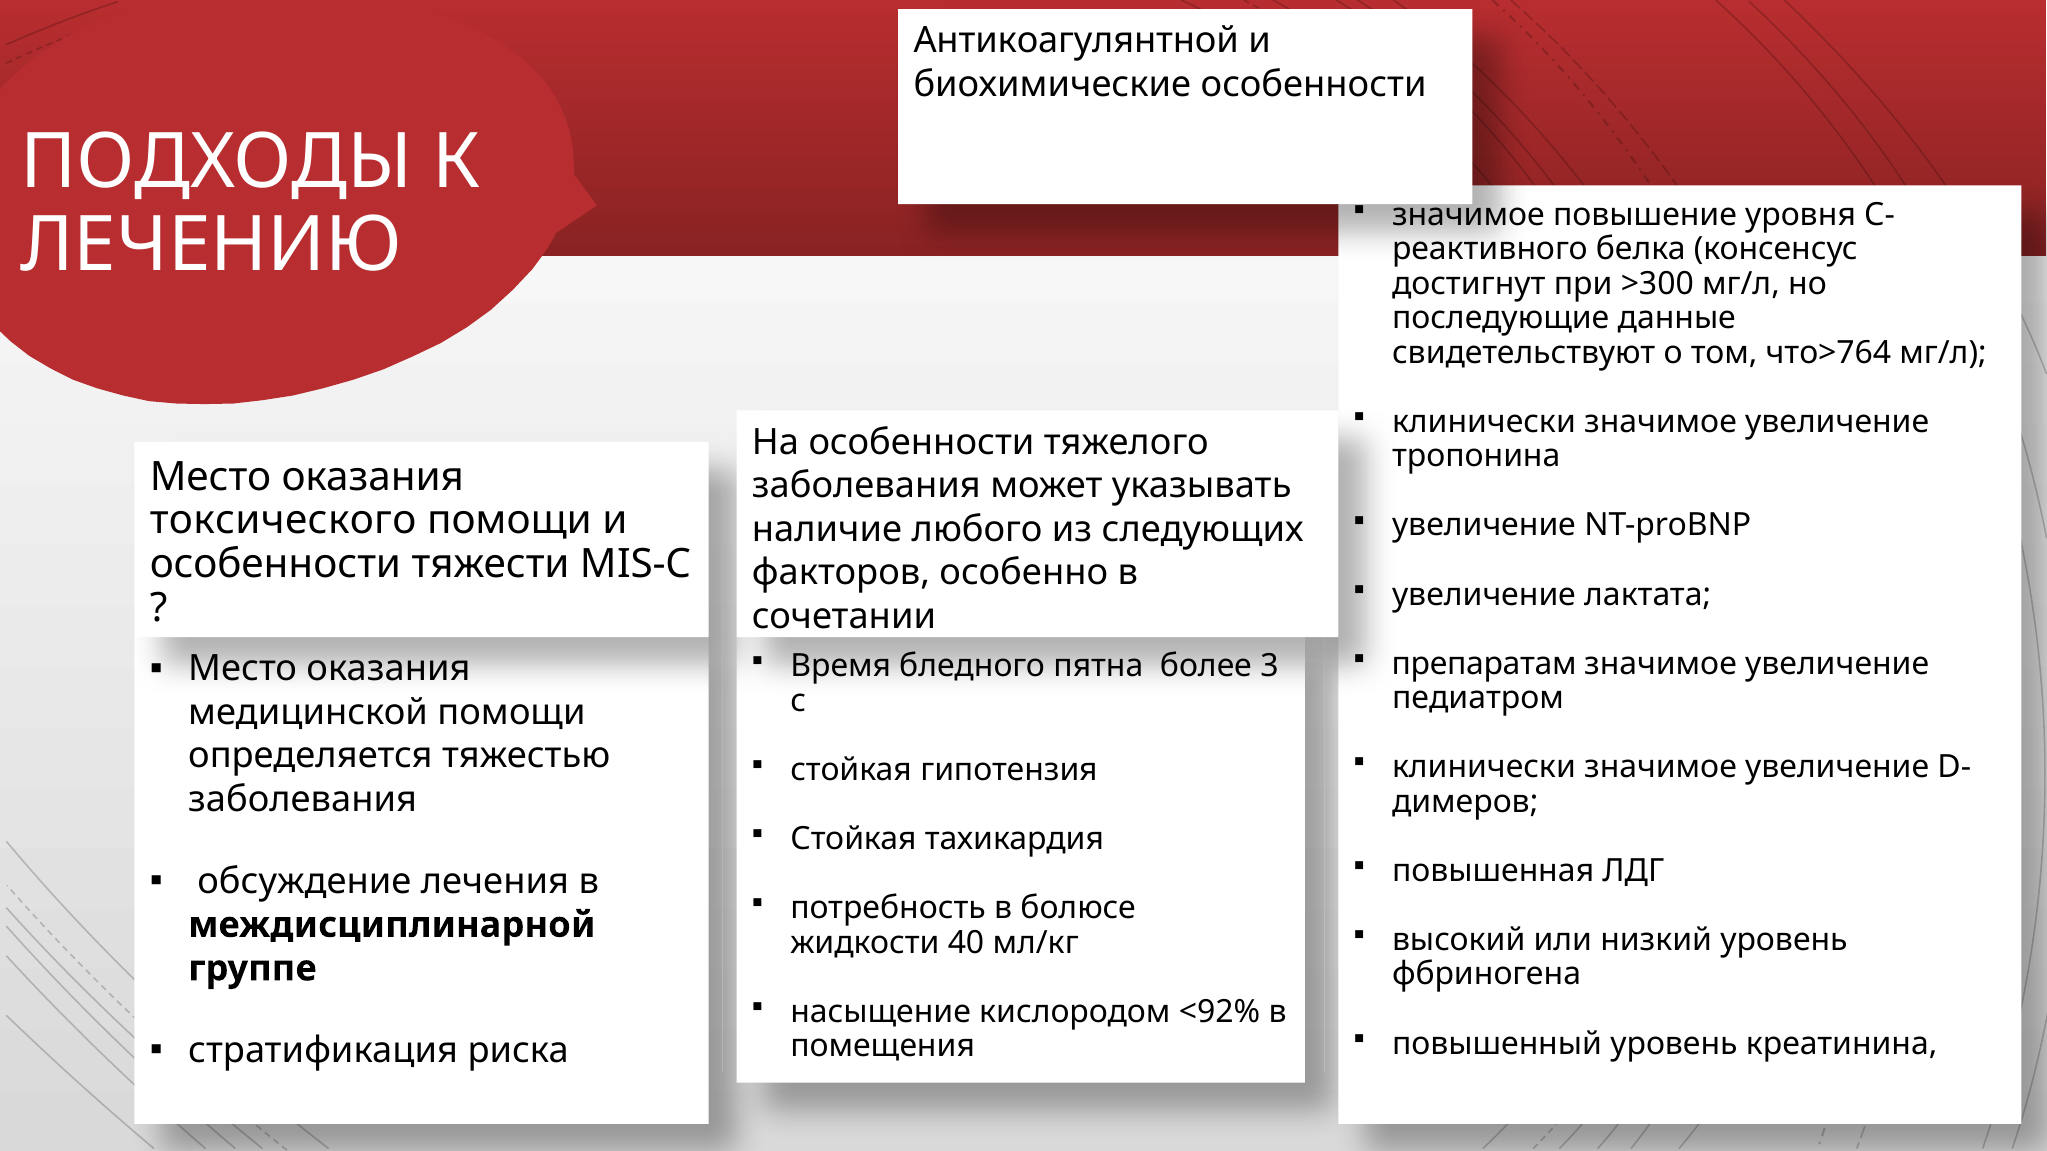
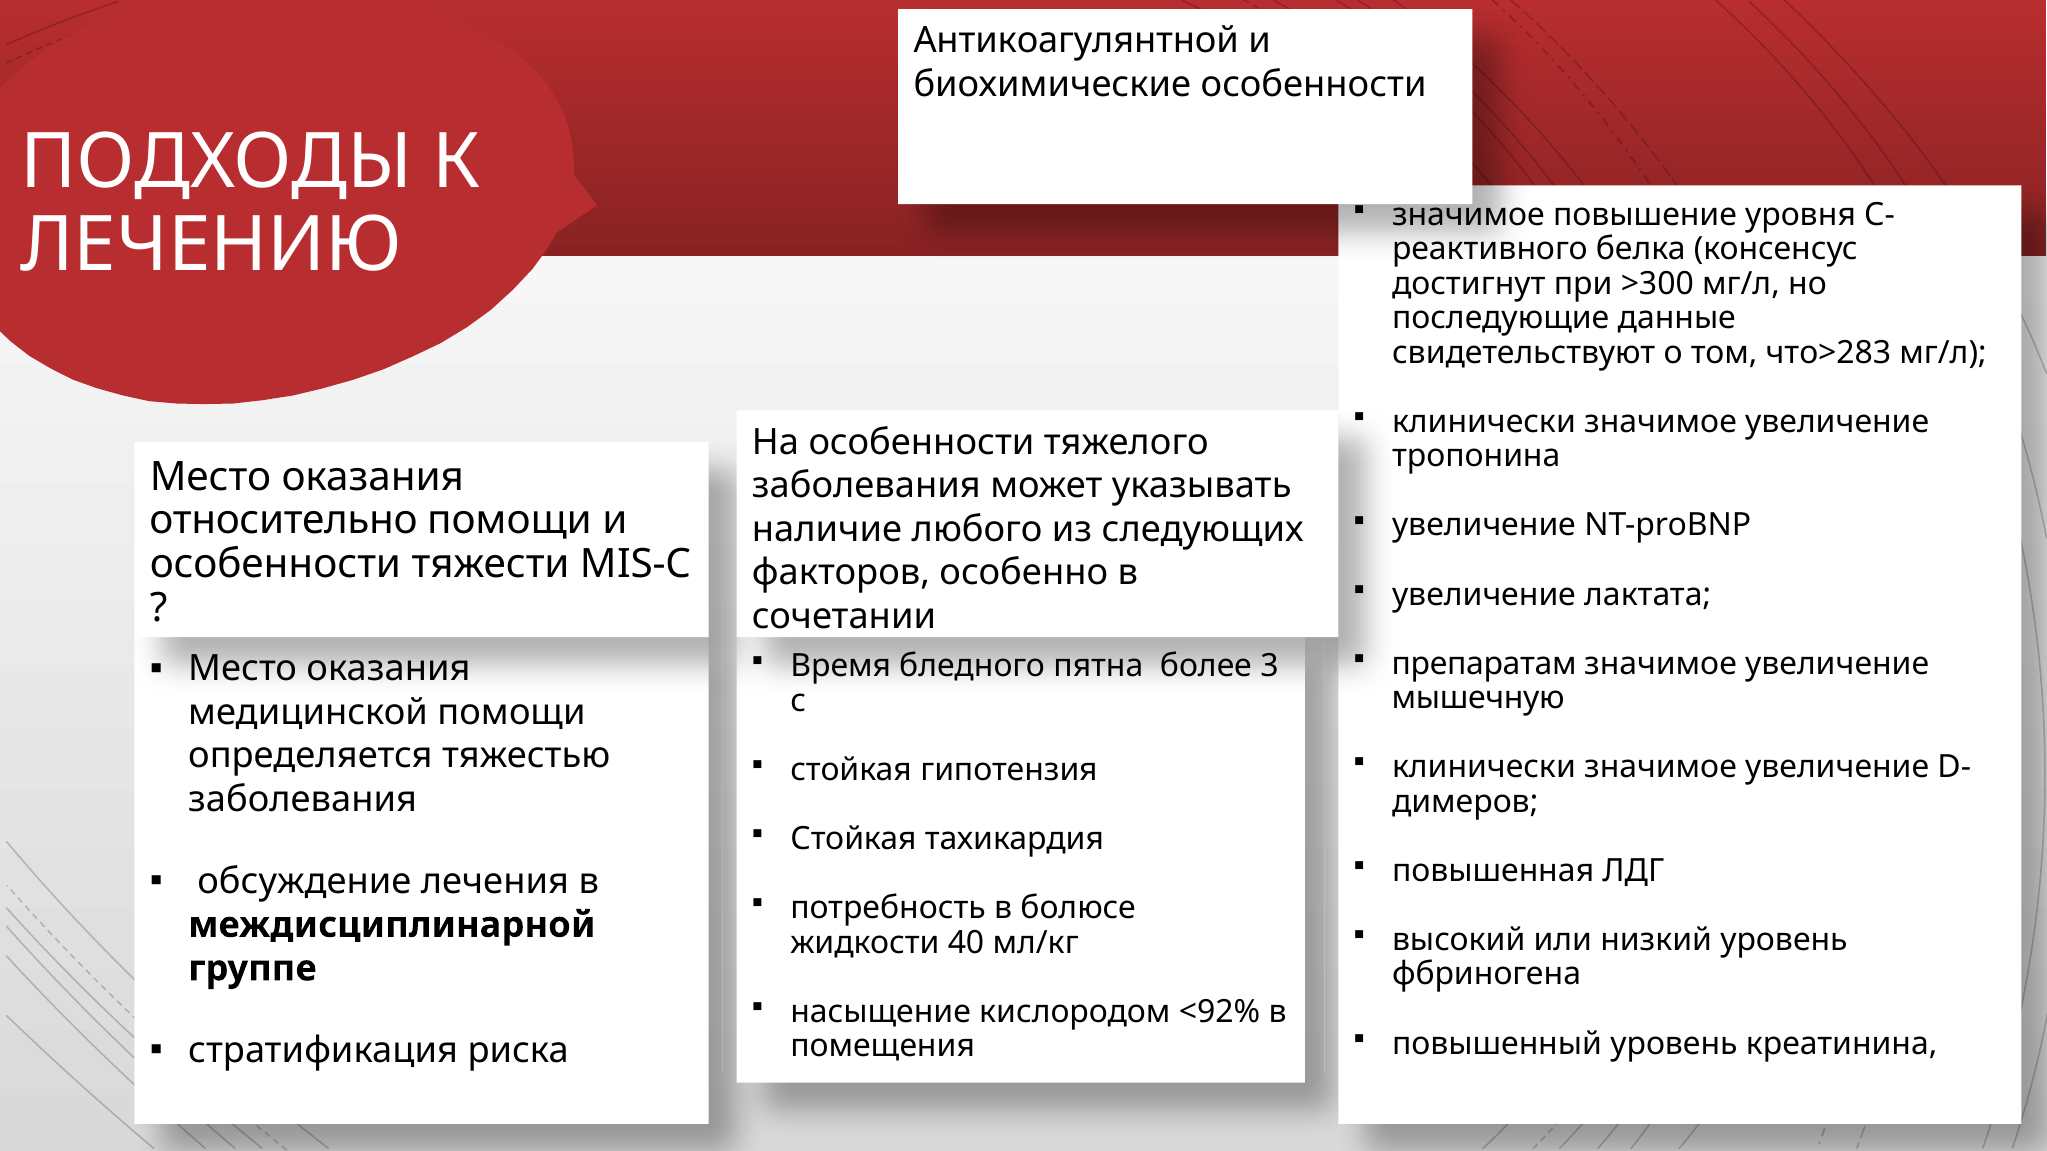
что>764: что>764 -> что>283
токсического: токсического -> относительно
педиатром: педиатром -> мышечную
